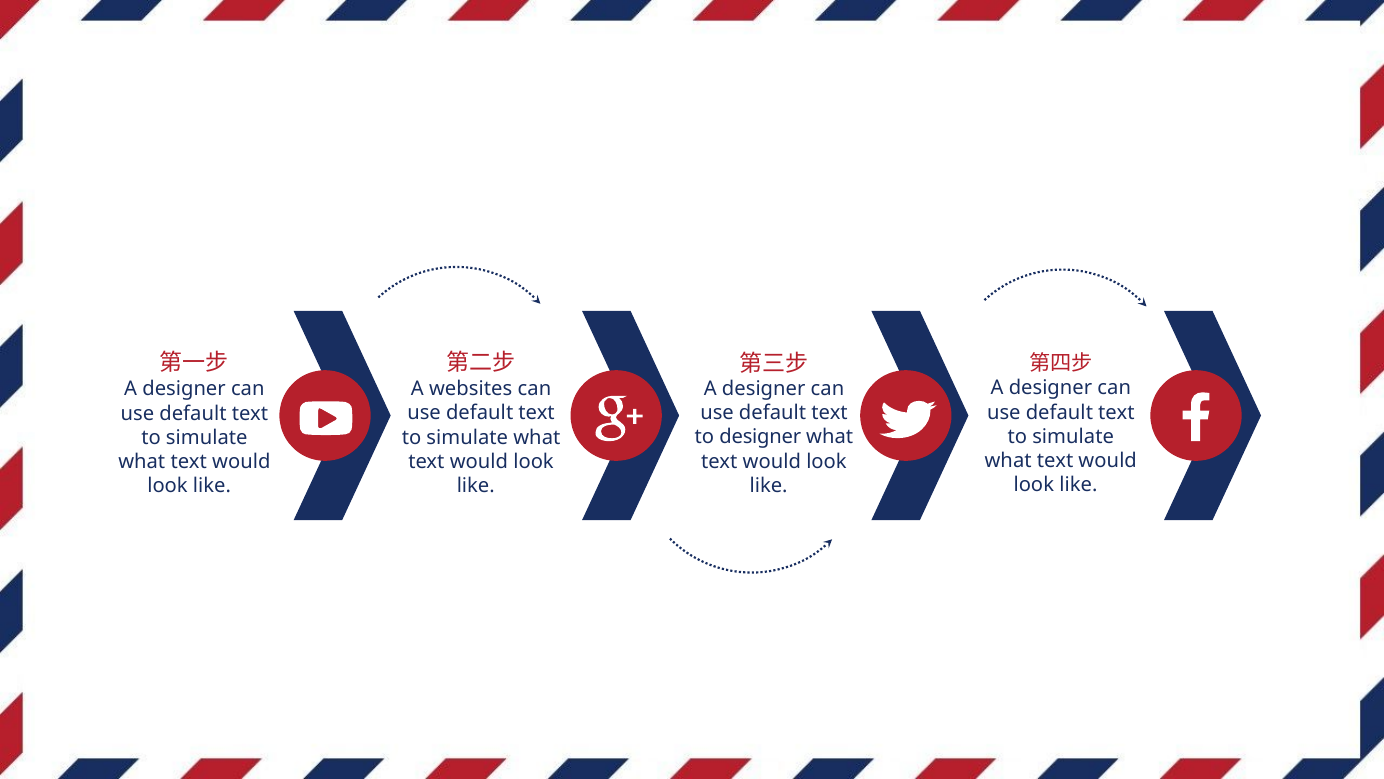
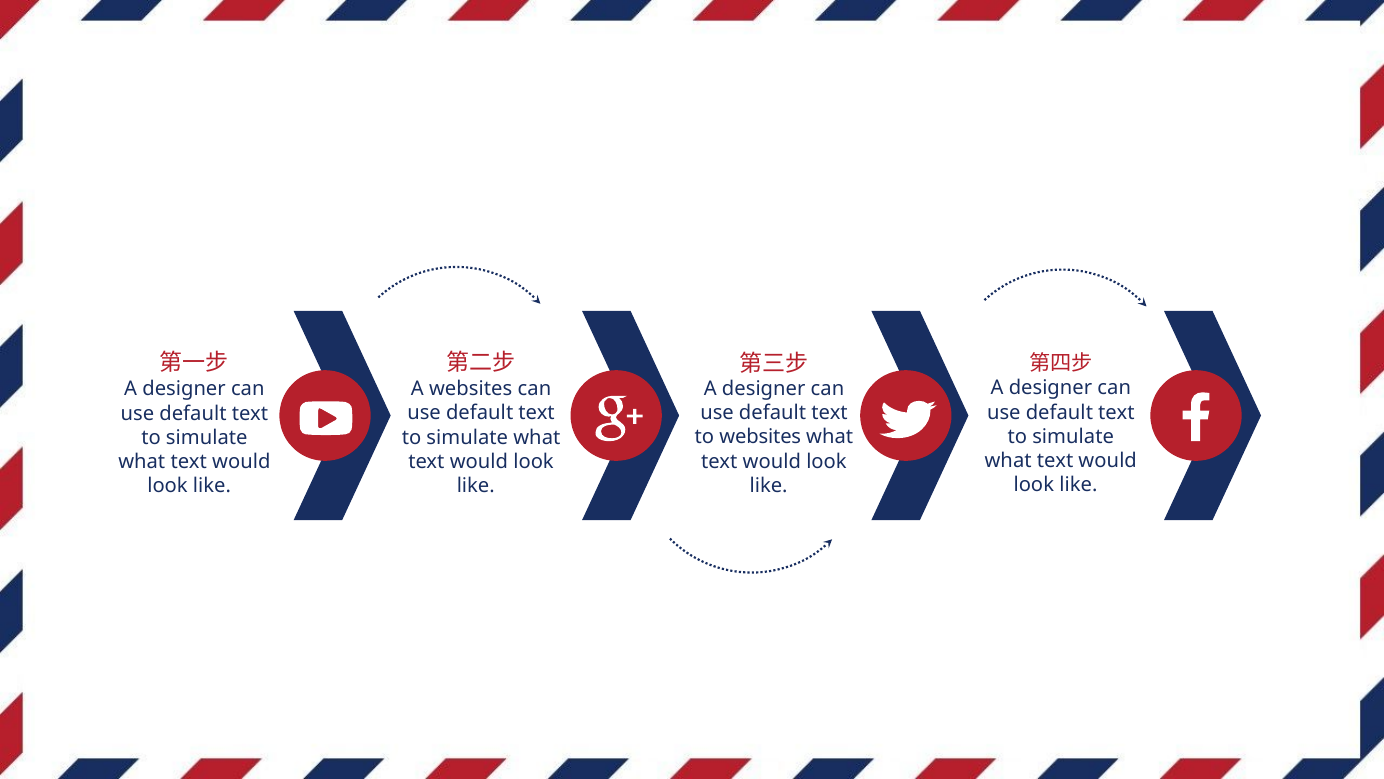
to designer: designer -> websites
